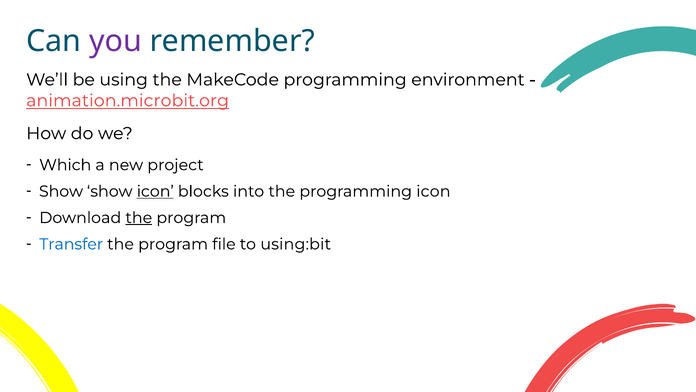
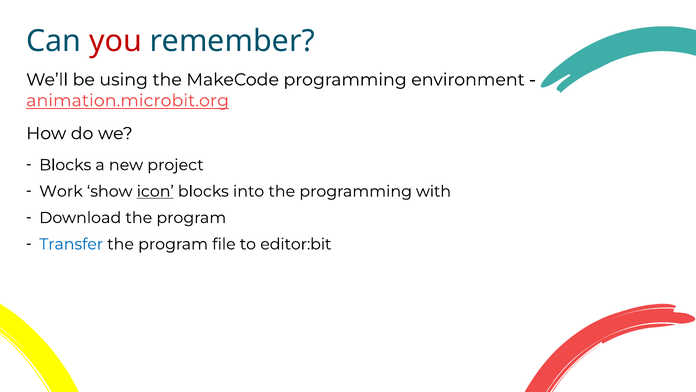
you colour: purple -> red
Which at (65, 165): Which -> Blocks
Show at (61, 191): Show -> Work
programming icon: icon -> with
the at (139, 218) underline: present -> none
using:bit: using:bit -> editor:bit
